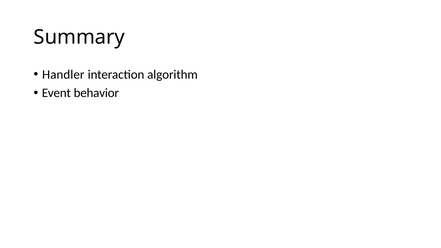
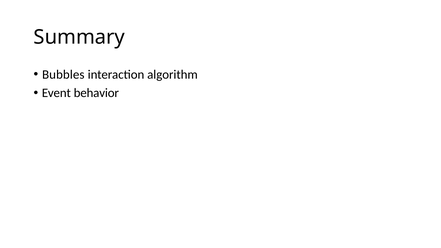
Handler: Handler -> Bubbles
